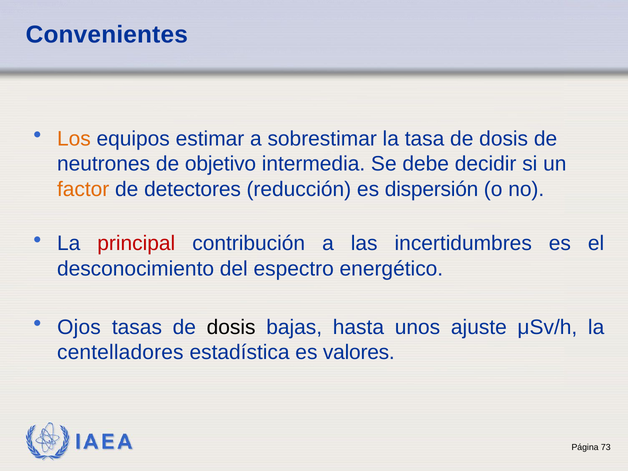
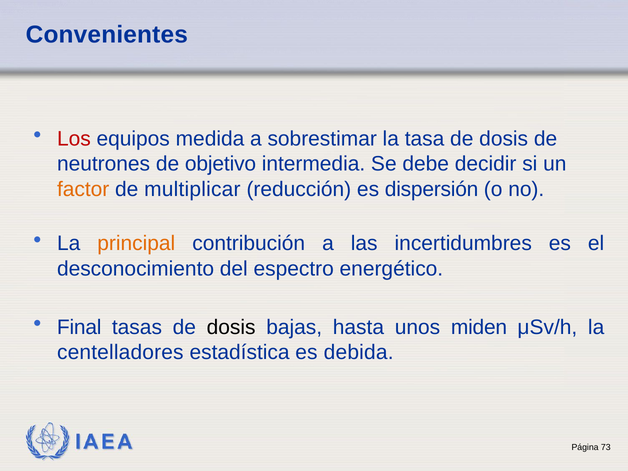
Los colour: orange -> red
estimar: estimar -> medida
detectores: detectores -> multiplicar
principal colour: red -> orange
Ojos: Ojos -> Final
ajuste: ajuste -> miden
valores: valores -> debida
